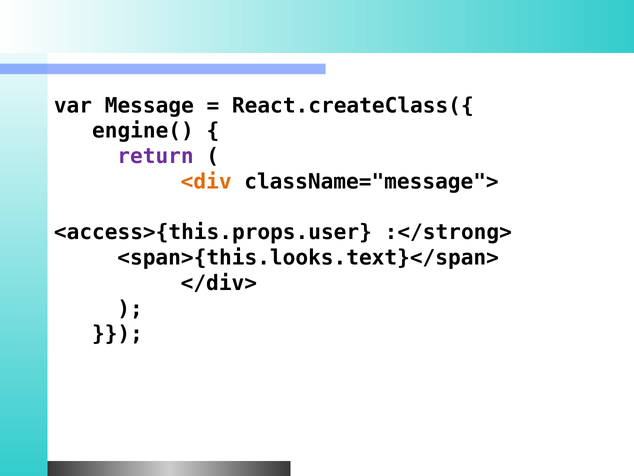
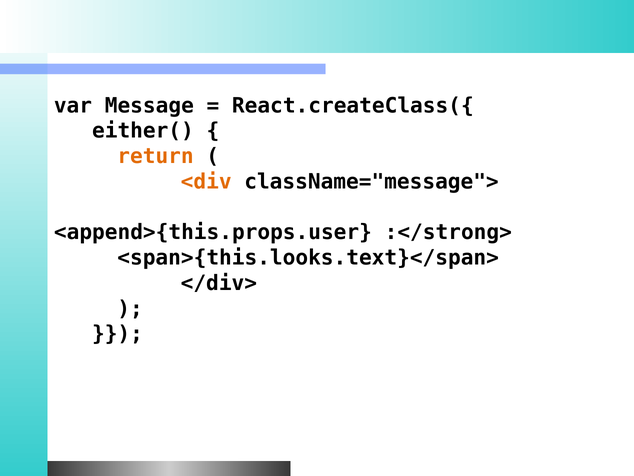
engine(: engine( -> either(
return colour: purple -> orange
<access>{this.props.user: <access>{this.props.user -> <append>{this.props.user
